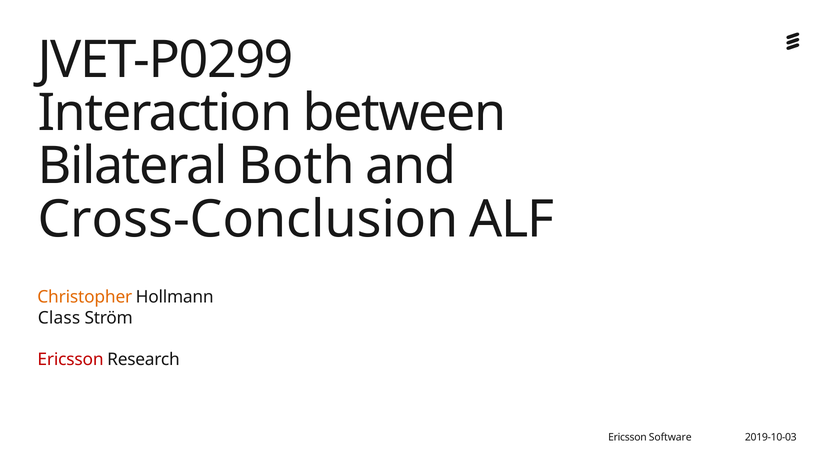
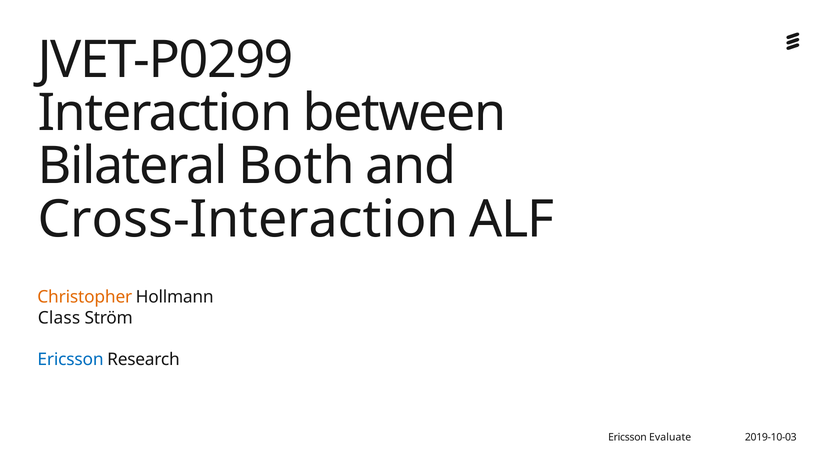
Cross-Conclusion: Cross-Conclusion -> Cross-Interaction
Ericsson at (71, 360) colour: red -> blue
Software: Software -> Evaluate
